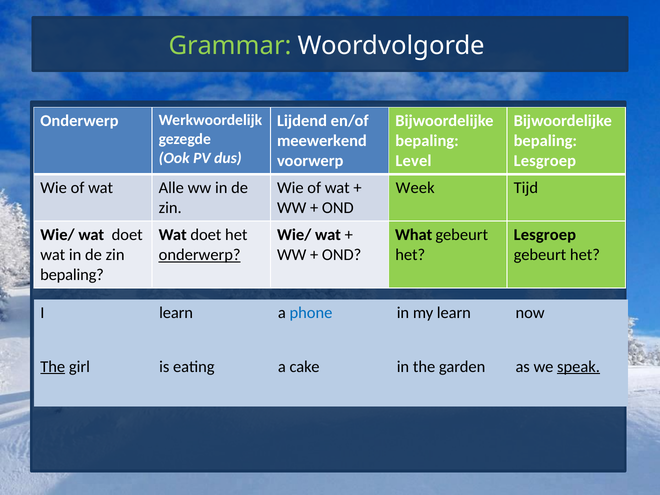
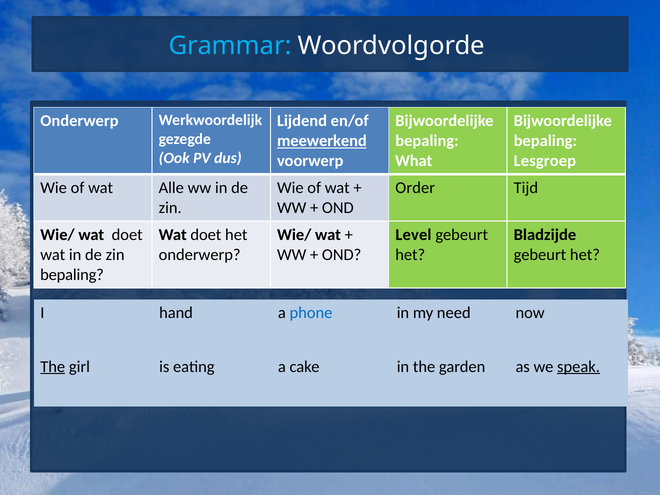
Grammar colour: light green -> light blue
meewerkend underline: none -> present
Level: Level -> What
Week: Week -> Order
What: What -> Level
Lesgroep at (545, 235): Lesgroep -> Bladzijde
onderwerp at (200, 255) underline: present -> none
I learn: learn -> hand
my learn: learn -> need
